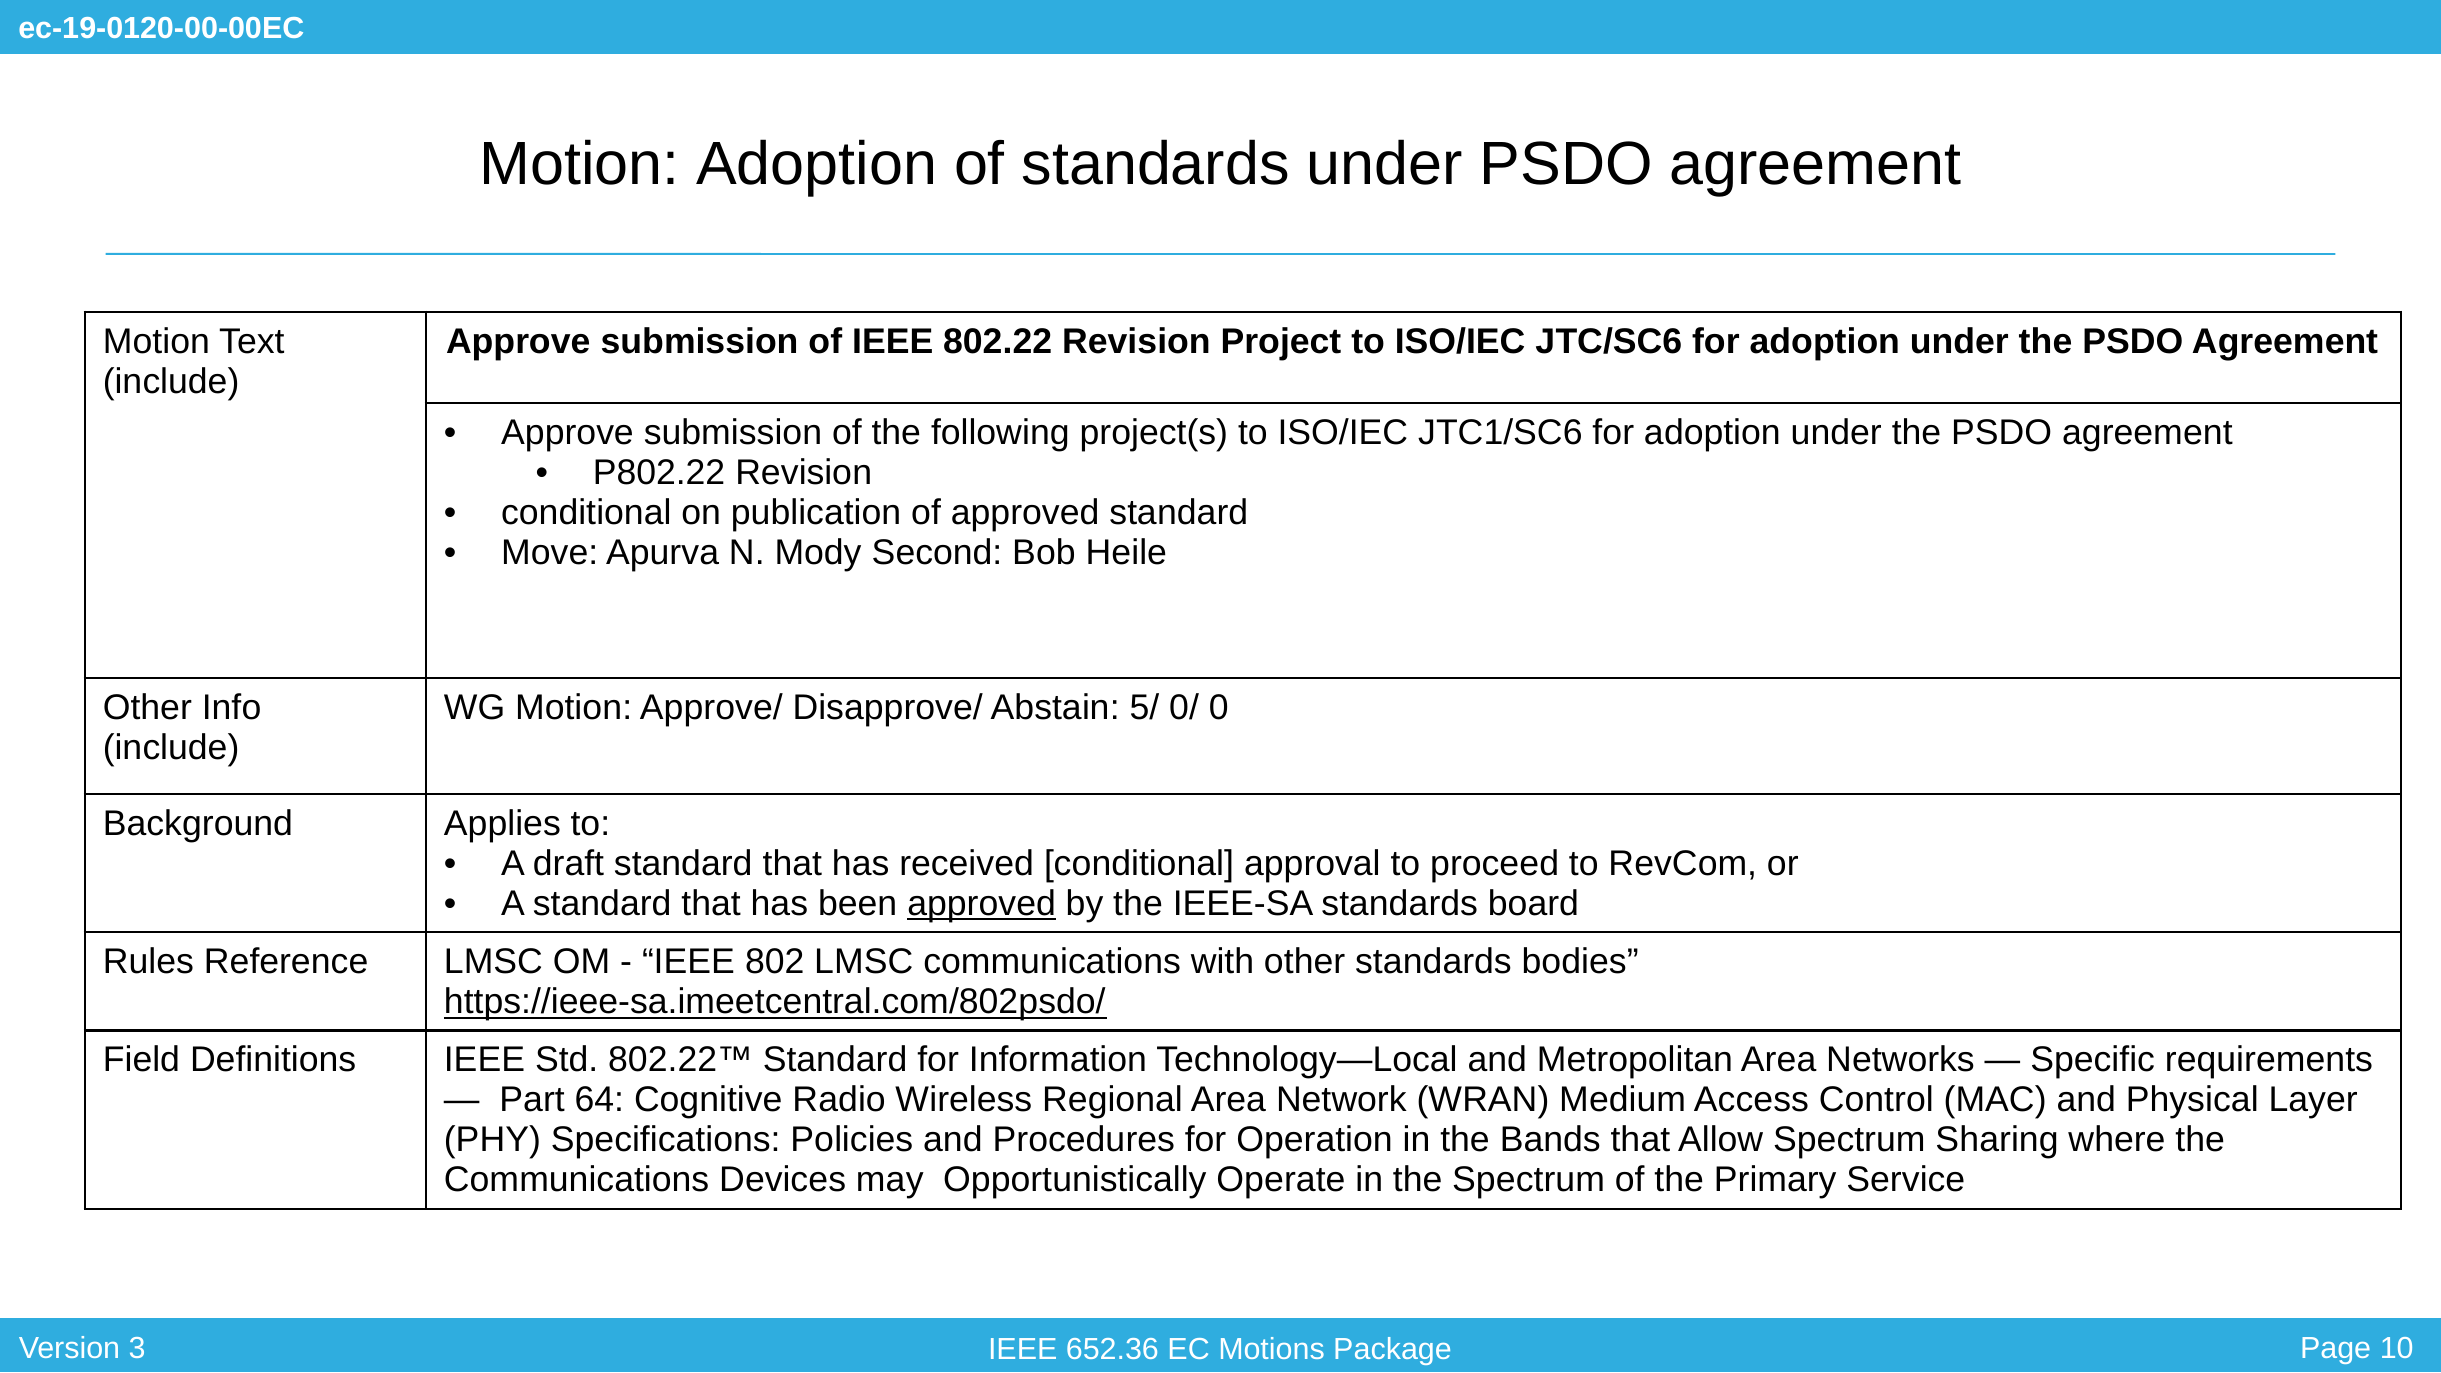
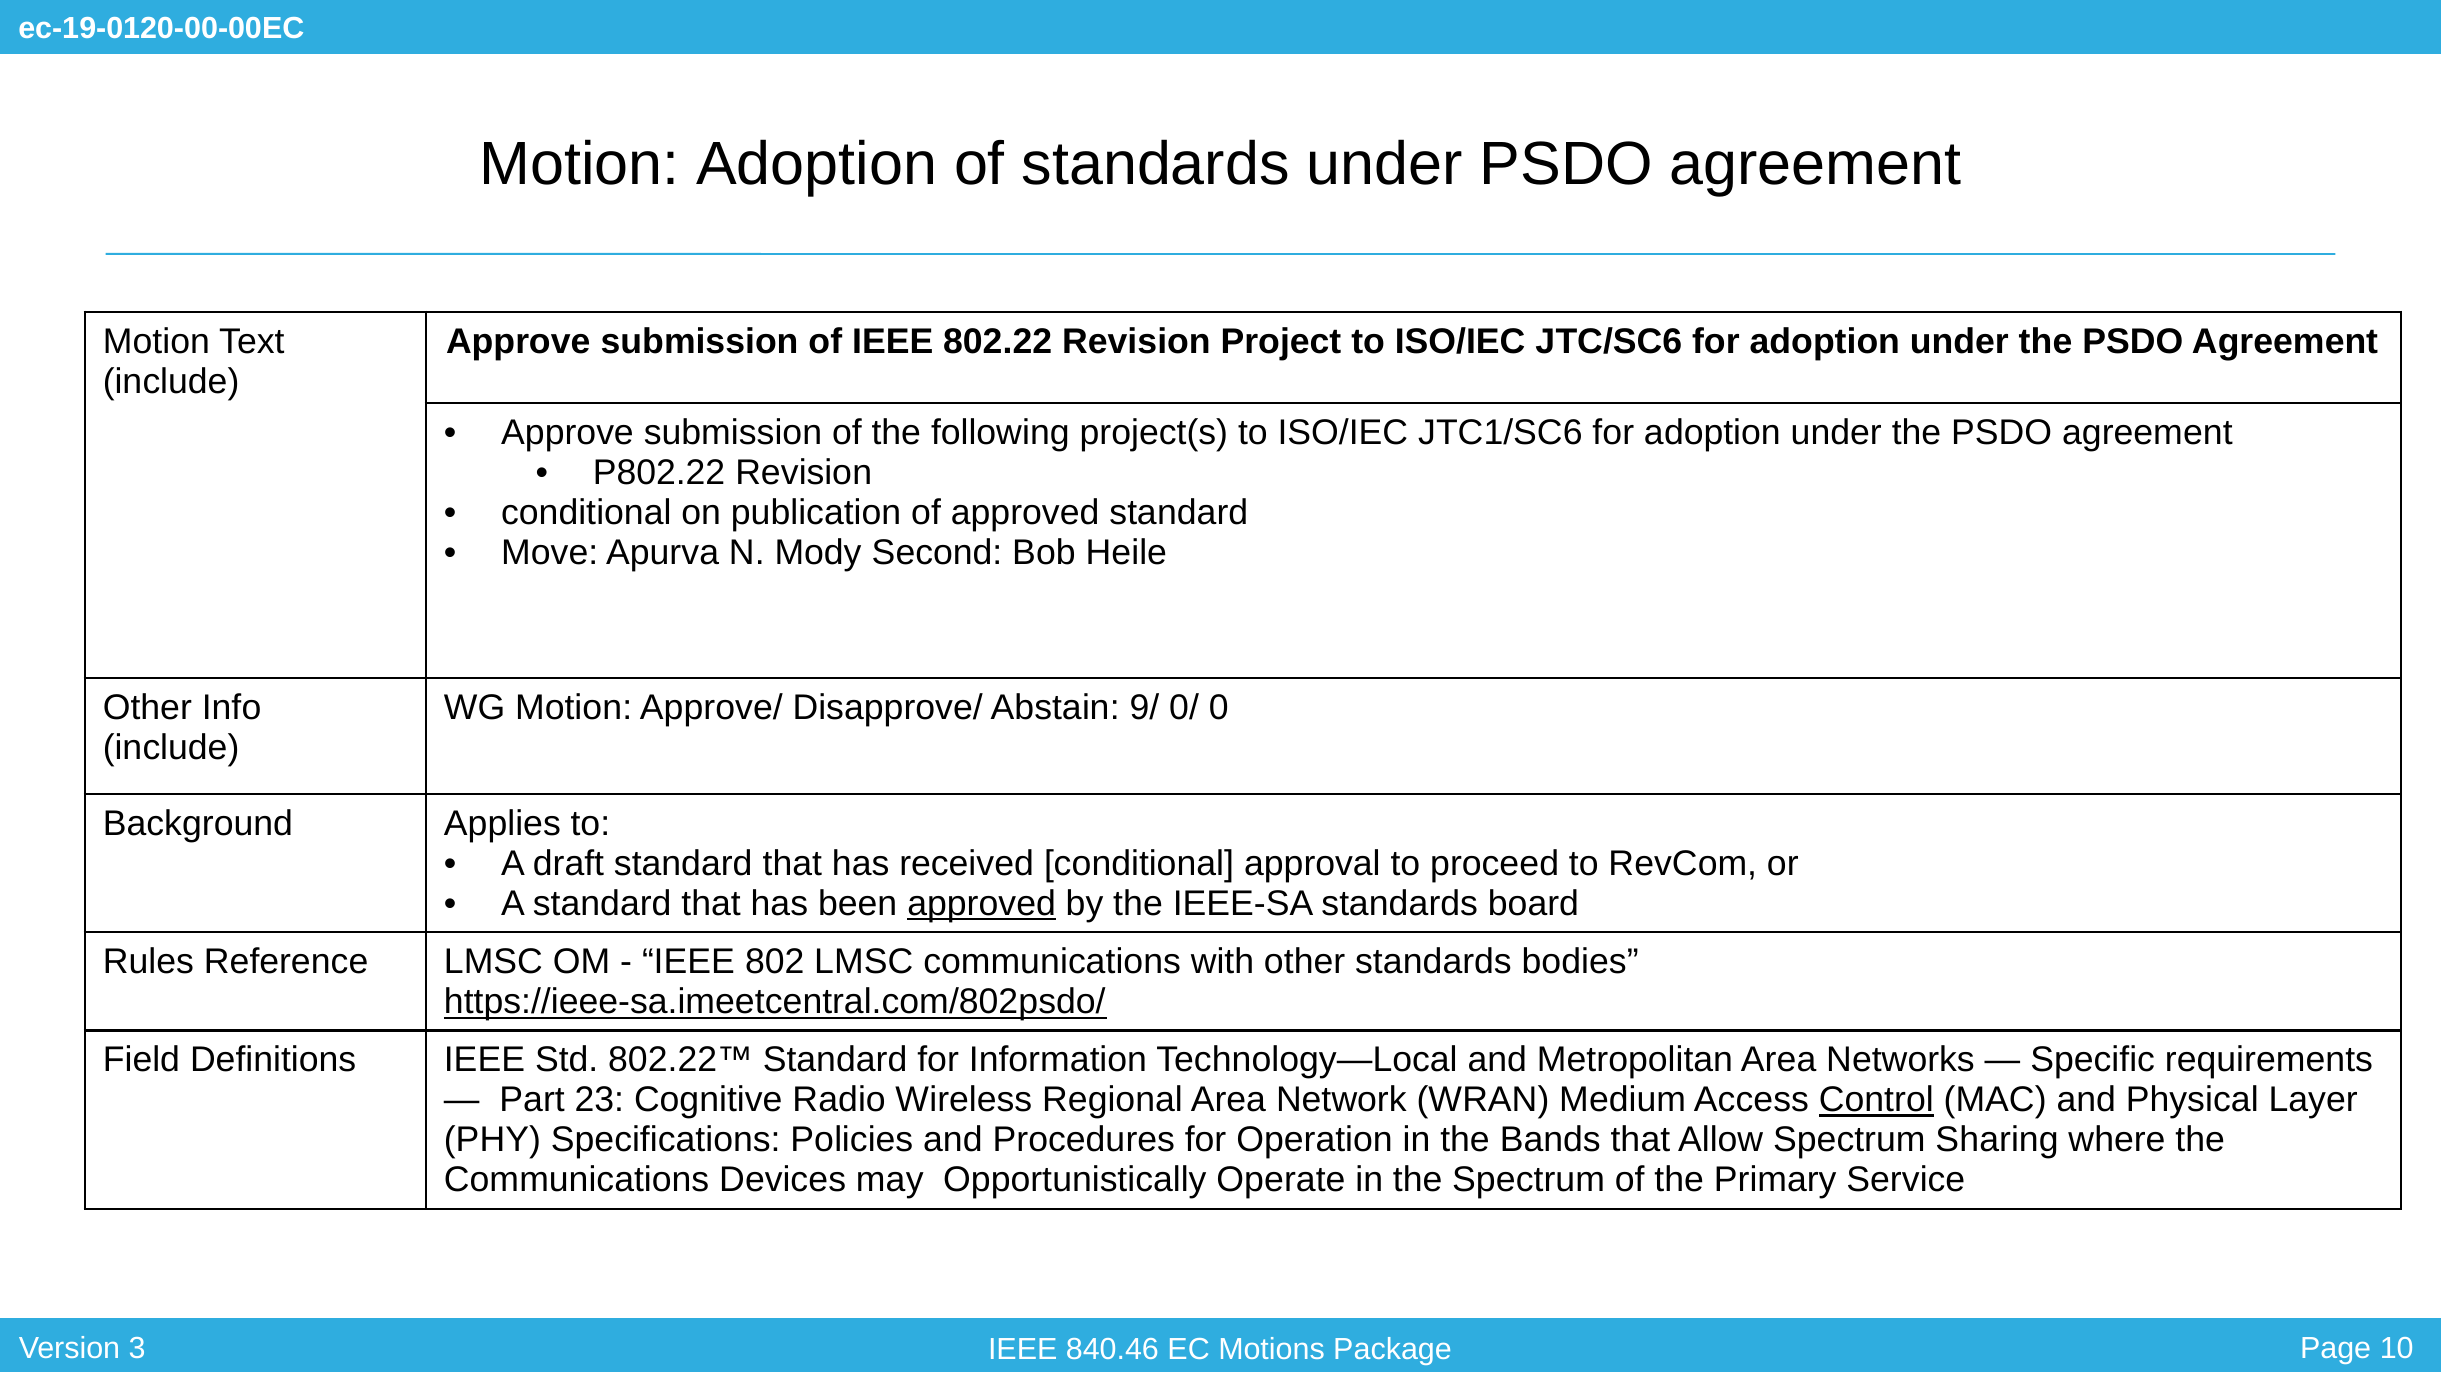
5/: 5/ -> 9/
64: 64 -> 23
Control underline: none -> present
652.36: 652.36 -> 840.46
